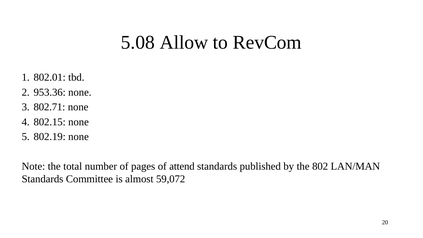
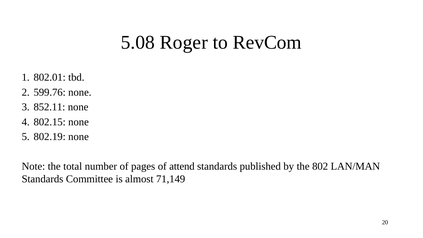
Allow: Allow -> Roger
953.36: 953.36 -> 599.76
802.71: 802.71 -> 852.11
59,072: 59,072 -> 71,149
